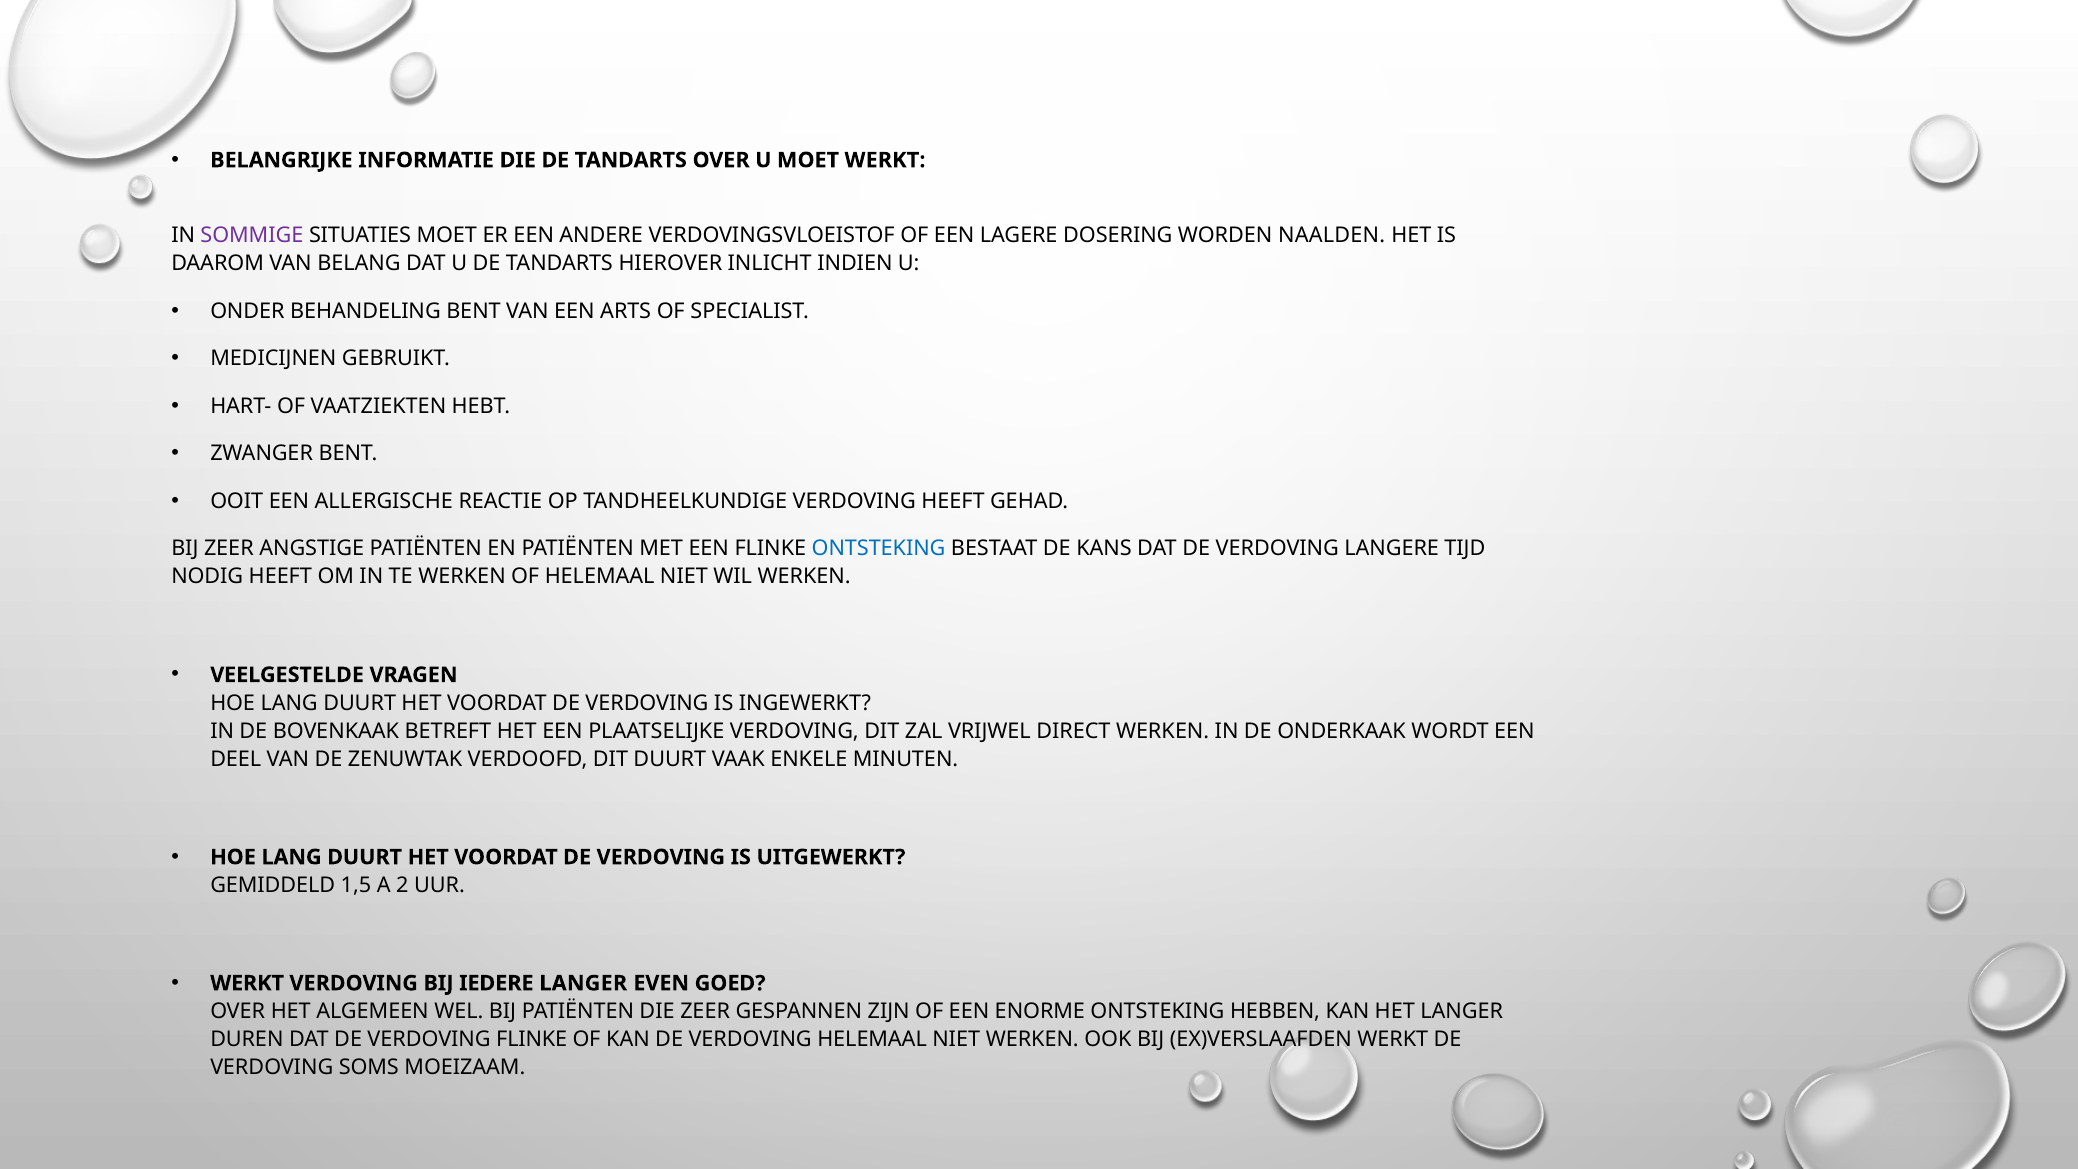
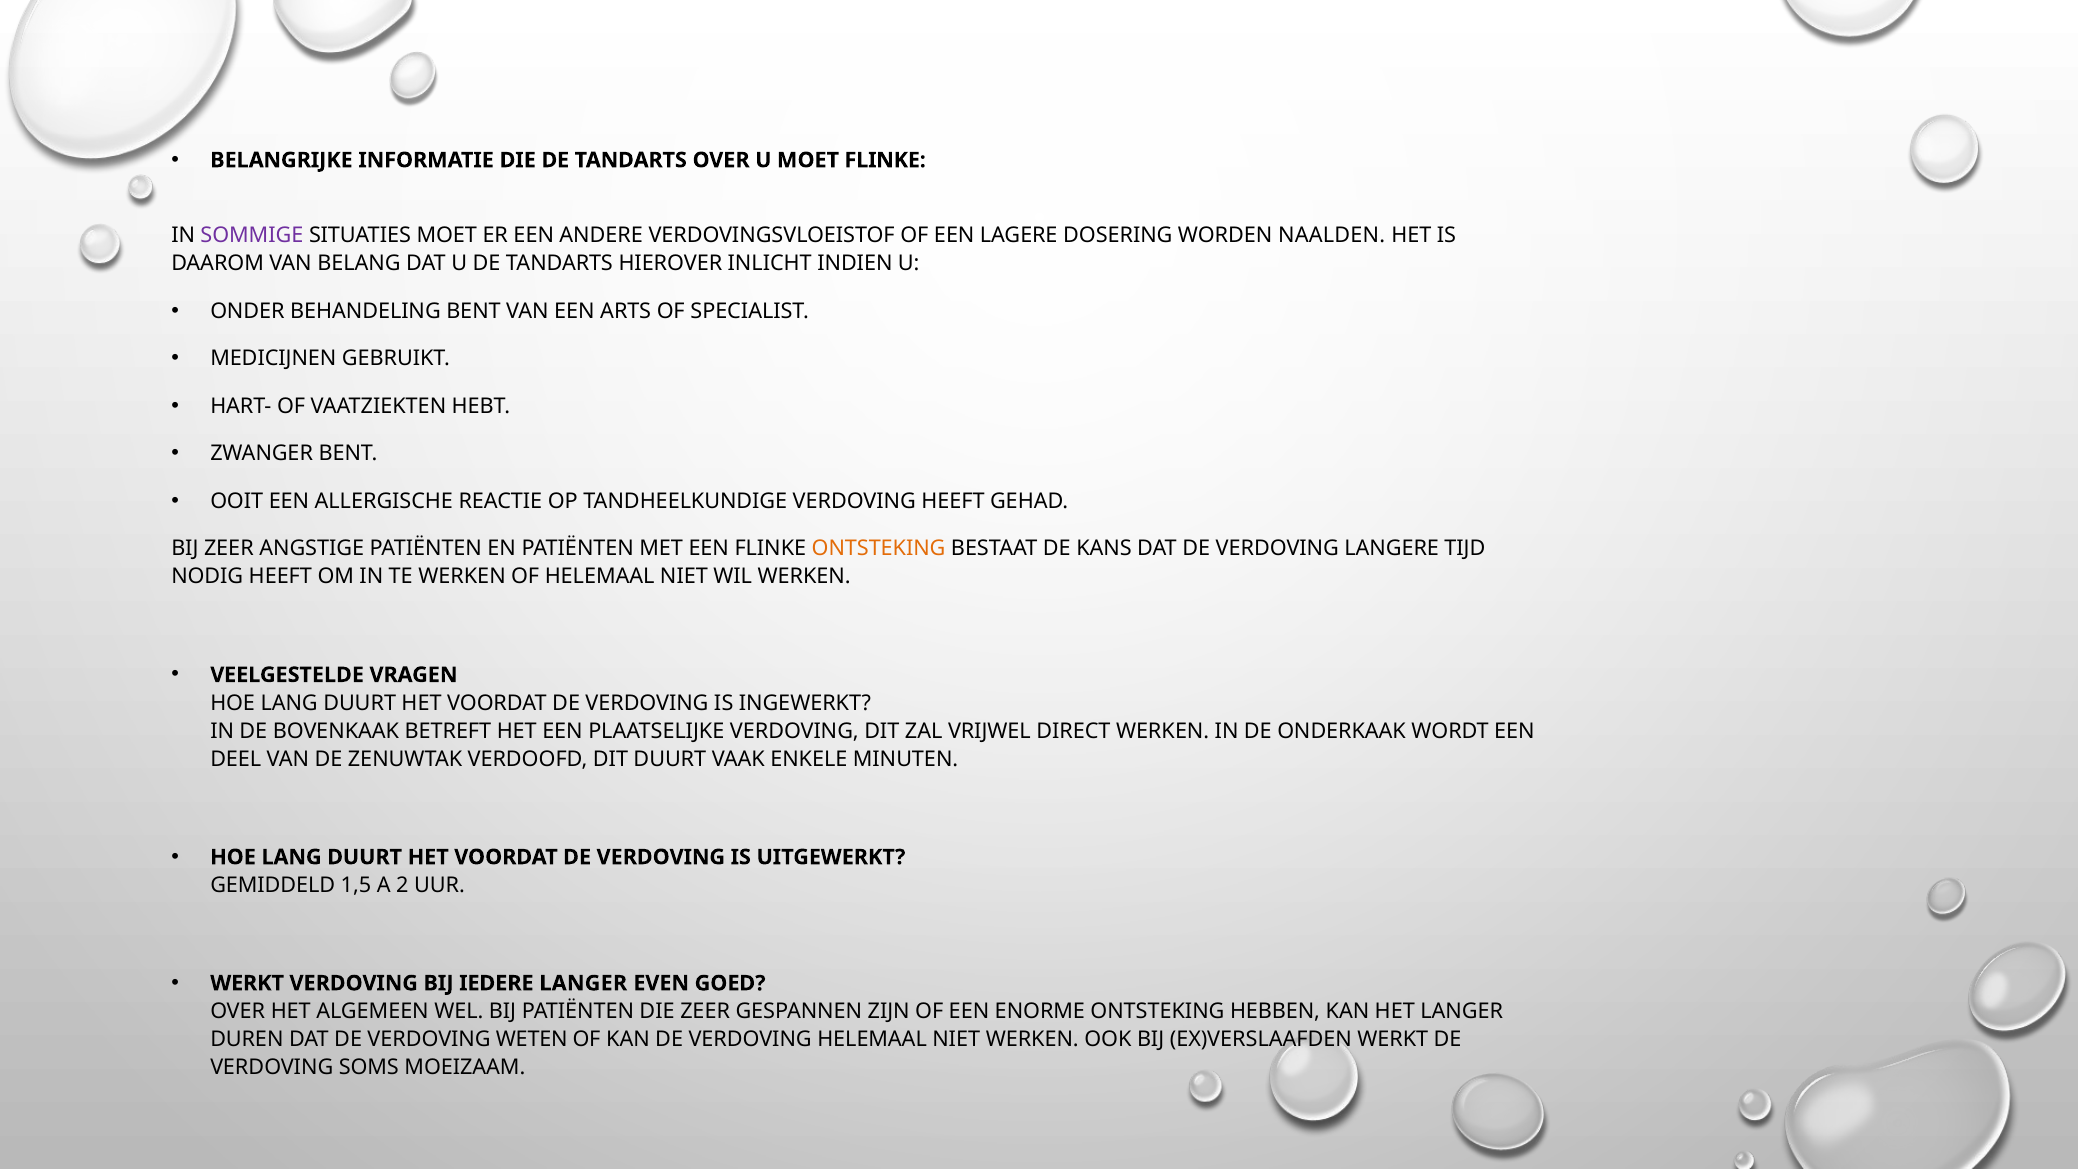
MOET WERKT: WERKT -> FLINKE
ONTSTEKING at (879, 549) colour: blue -> orange
VERDOVING FLINKE: FLINKE -> WETEN
